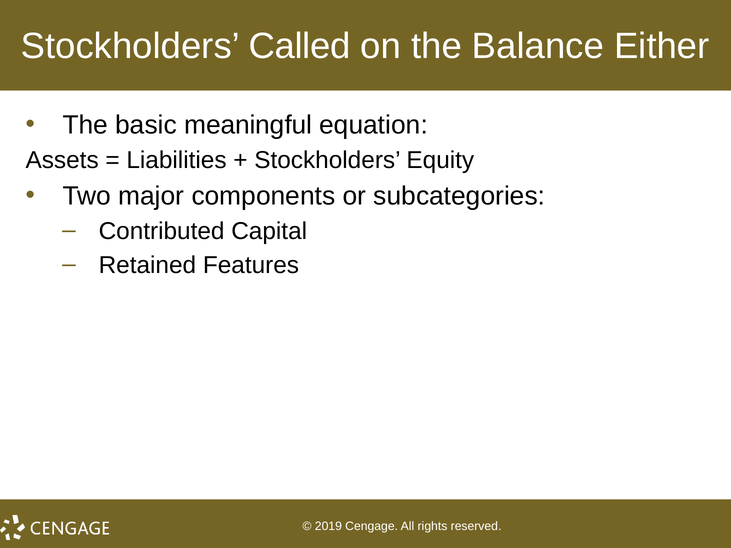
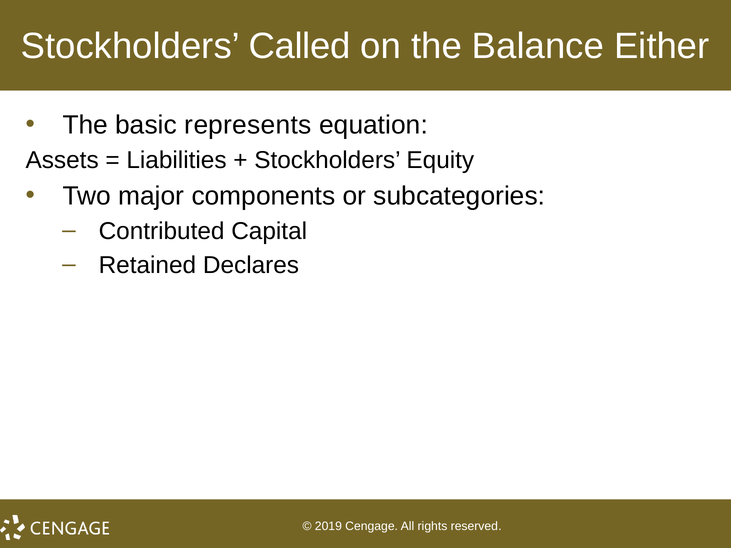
meaningful: meaningful -> represents
Features: Features -> Declares
